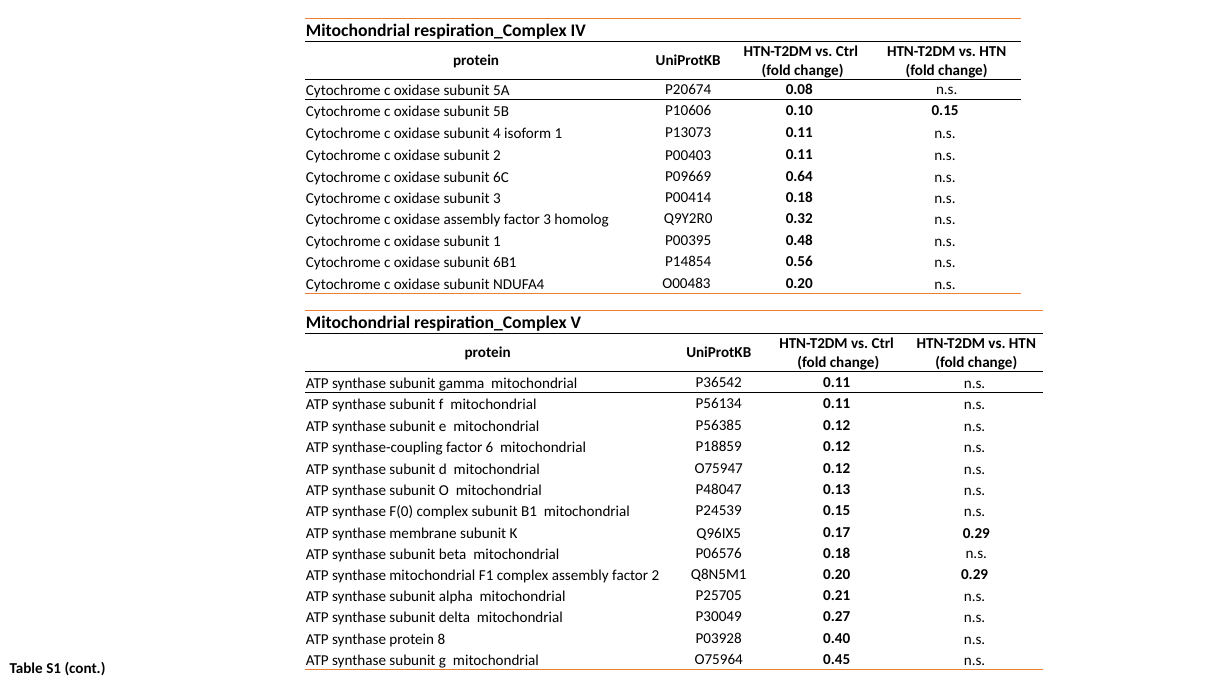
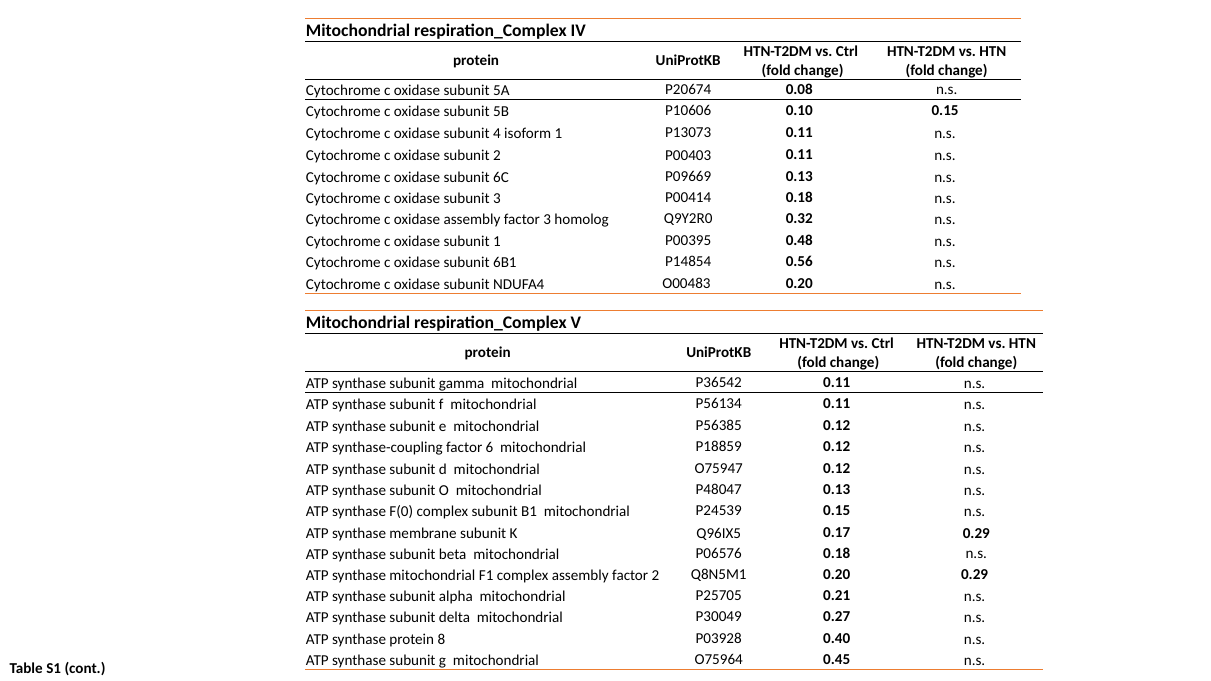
P09669 0.64: 0.64 -> 0.13
